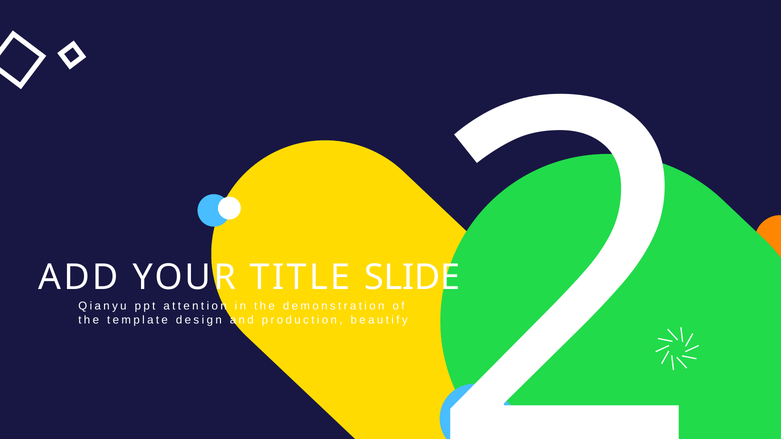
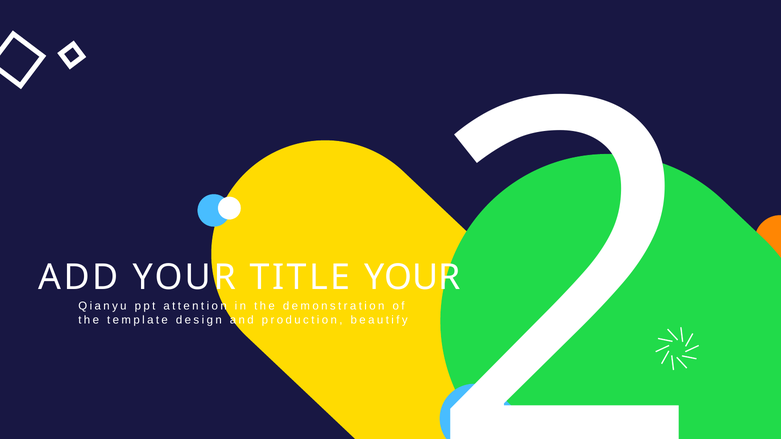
TITLE SLIDE: SLIDE -> YOUR
